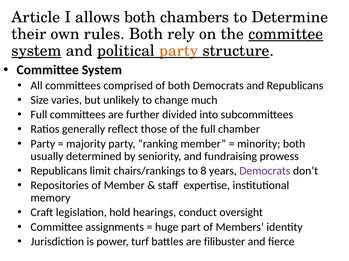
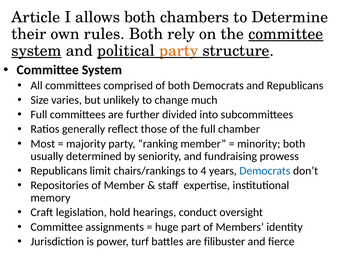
Party at (43, 144): Party -> Most
8: 8 -> 4
Democrats at (265, 171) colour: purple -> blue
